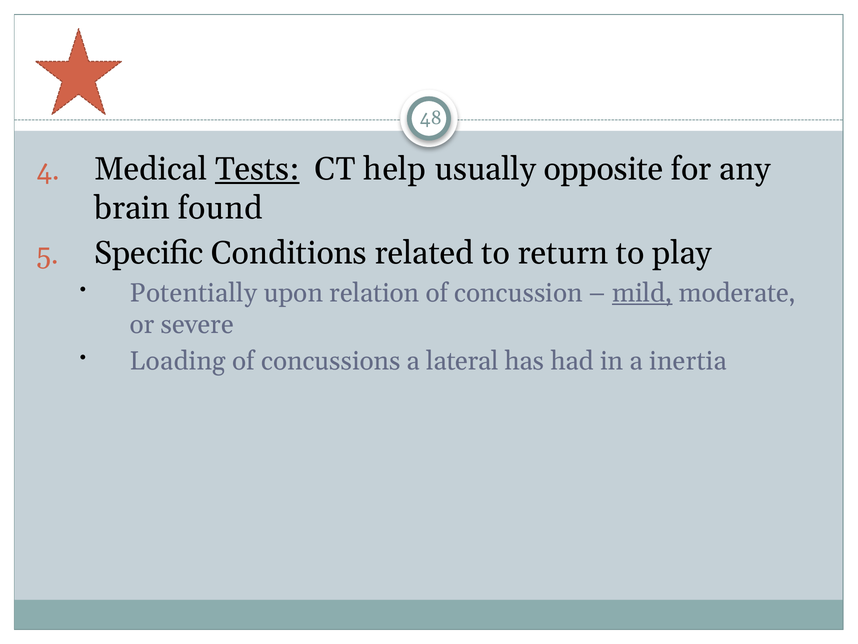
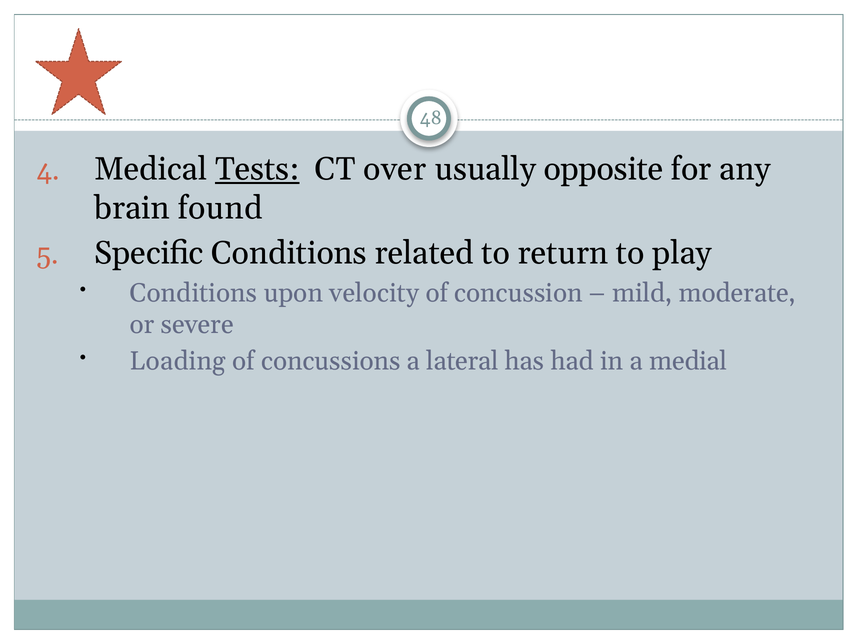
help: help -> over
Potentially at (193, 293): Potentially -> Conditions
relation: relation -> velocity
mild underline: present -> none
inertia: inertia -> medial
